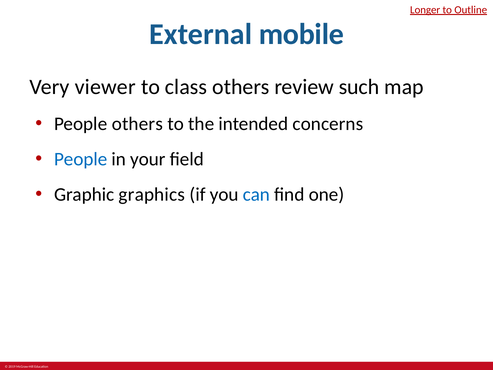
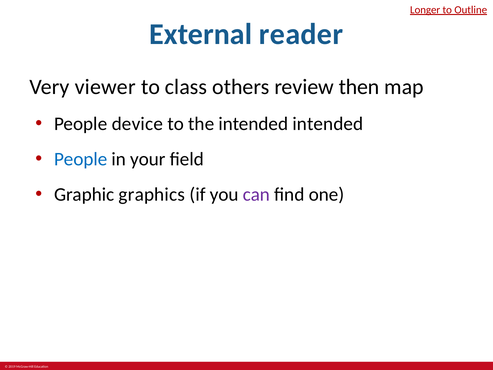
mobile: mobile -> reader
such: such -> then
People others: others -> device
intended concerns: concerns -> intended
can colour: blue -> purple
